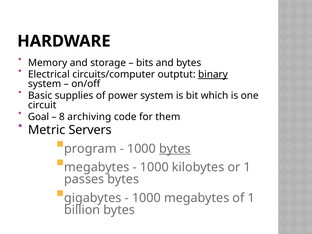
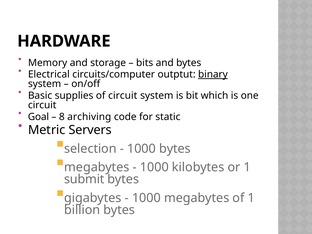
of power: power -> circuit
them: them -> static
program: program -> selection
bytes at (175, 149) underline: present -> none
passes: passes -> submit
